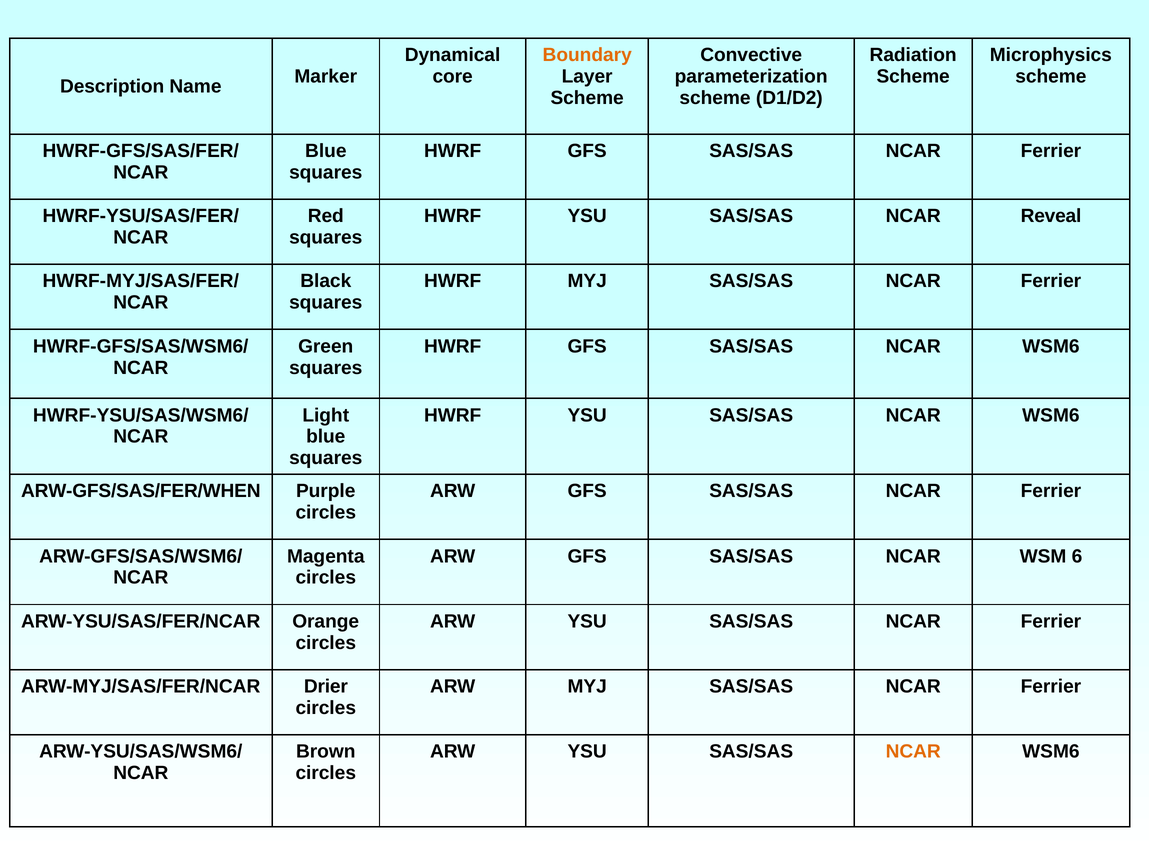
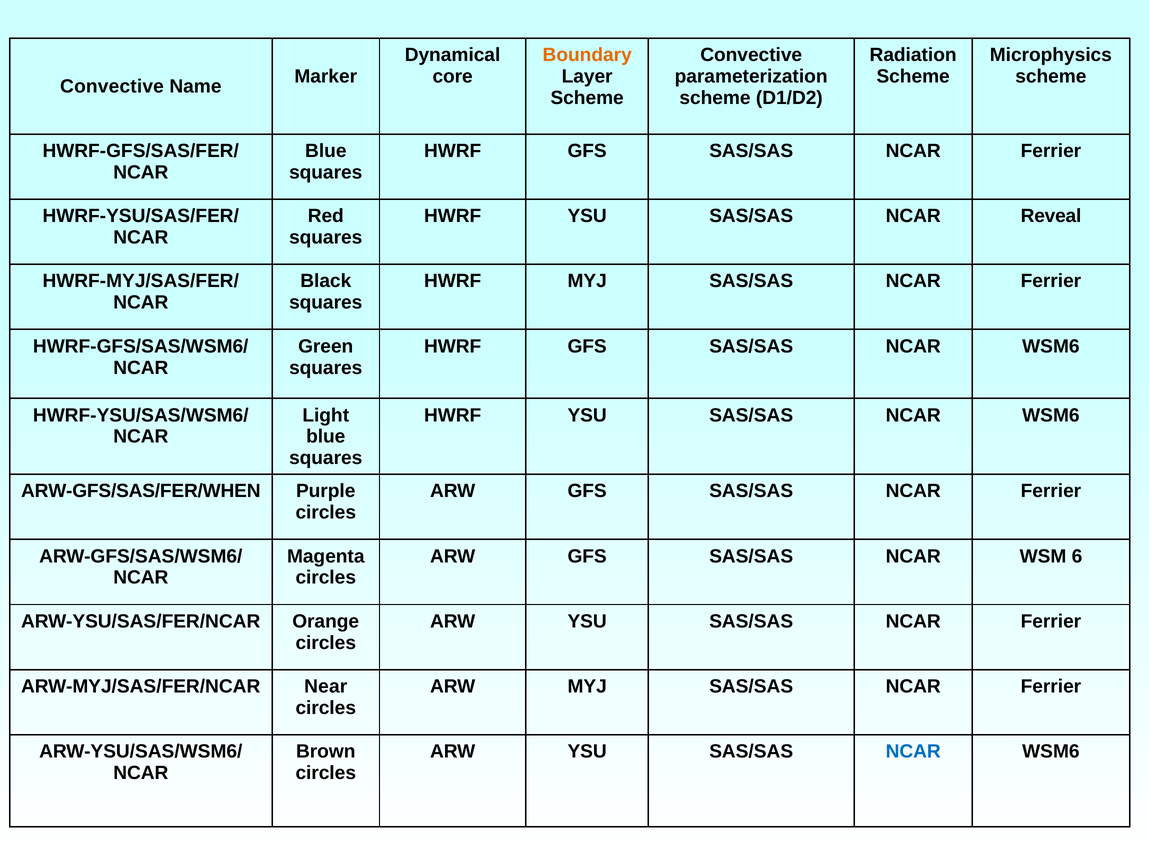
Description at (112, 87): Description -> Convective
Drier: Drier -> Near
NCAR at (913, 751) colour: orange -> blue
